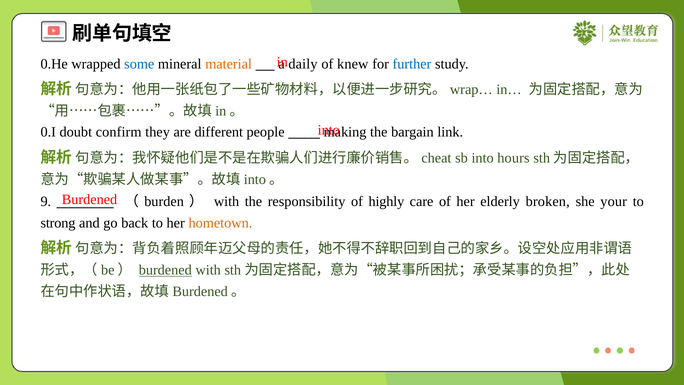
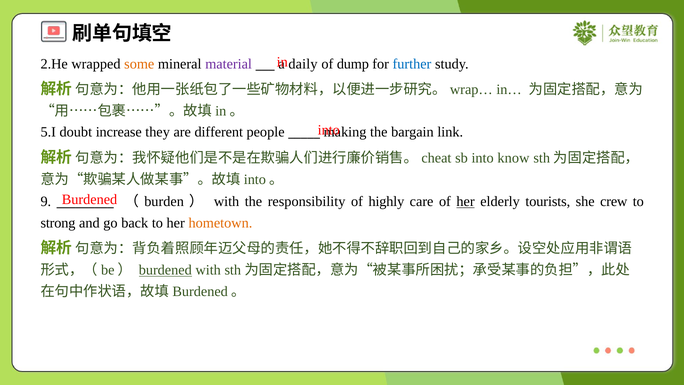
0.He: 0.He -> 2.He
some colour: blue -> orange
material colour: orange -> purple
knew: knew -> dump
0.I: 0.I -> 5.I
confirm: confirm -> increase
hours: hours -> know
her at (466, 201) underline: none -> present
broken: broken -> tourists
your: your -> crew
